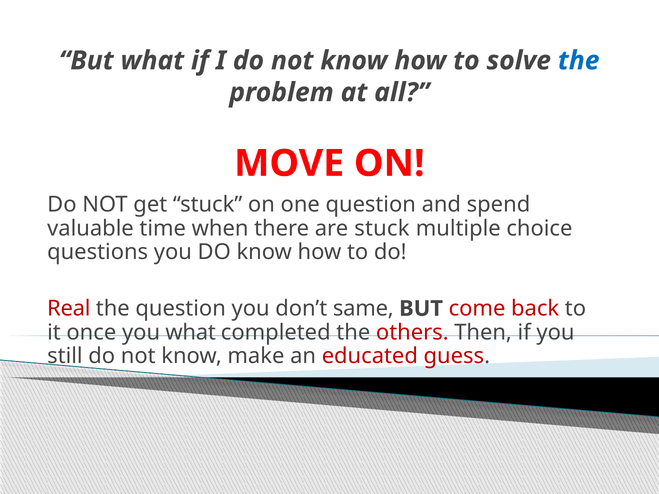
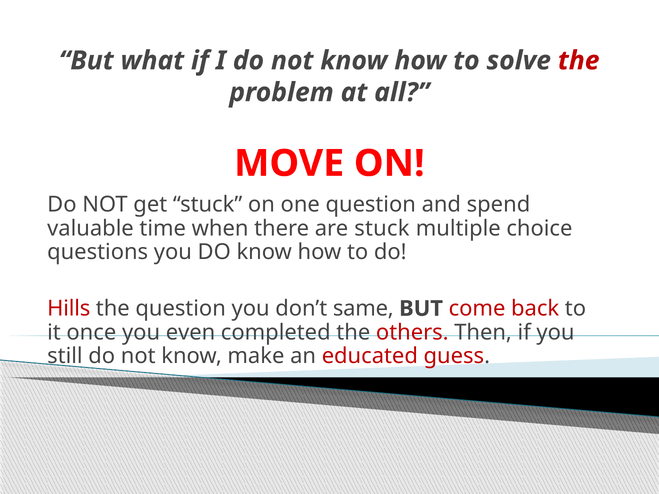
the at (579, 61) colour: blue -> red
Real: Real -> Hills
you what: what -> even
